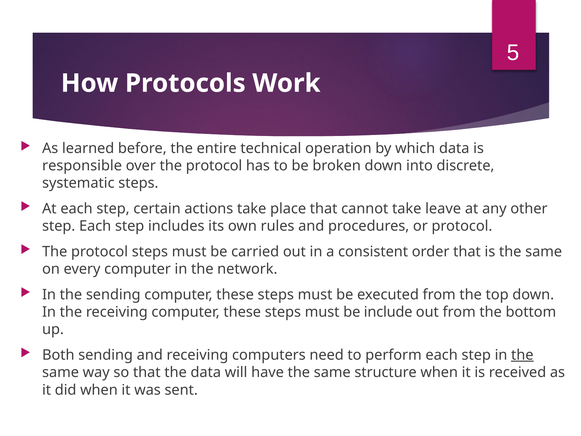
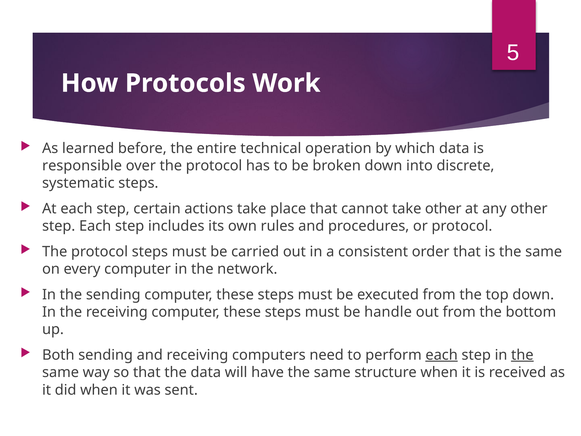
take leave: leave -> other
include: include -> handle
each at (442, 355) underline: none -> present
